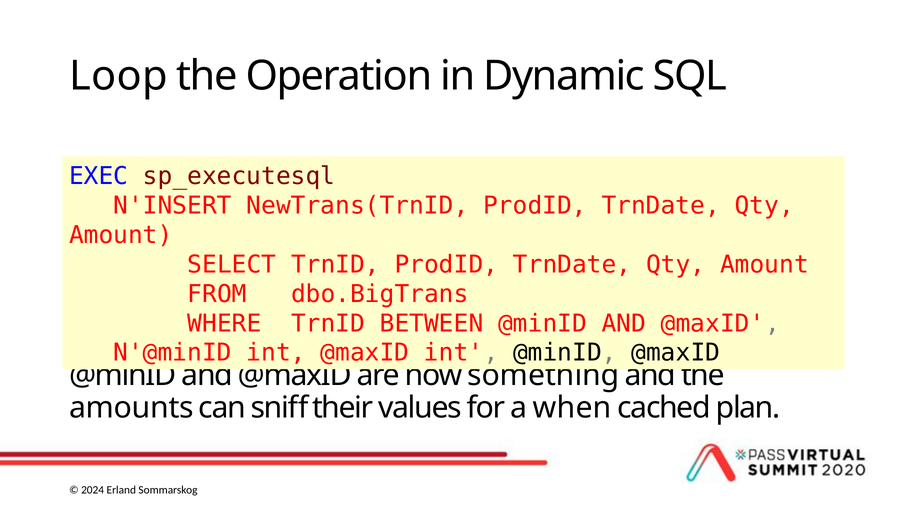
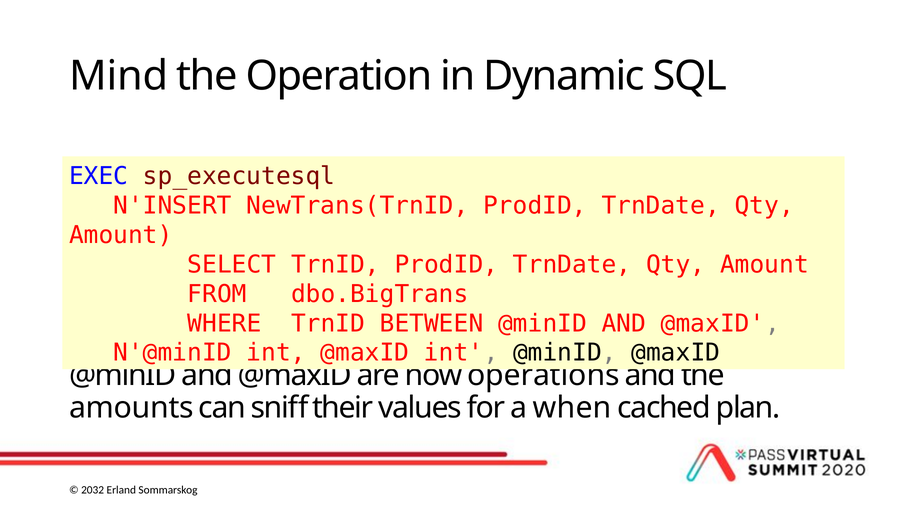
Loop: Loop -> Mind
something: something -> operations
2024: 2024 -> 2032
